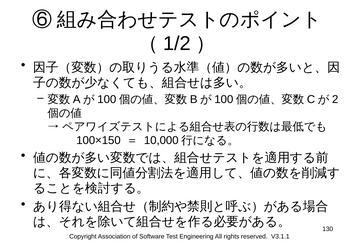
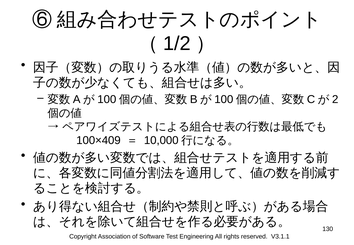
100×150: 100×150 -> 100×409
